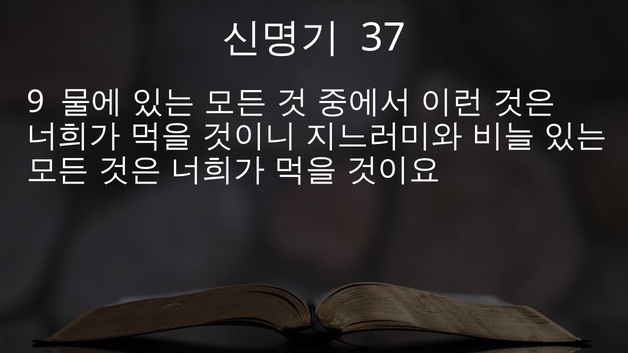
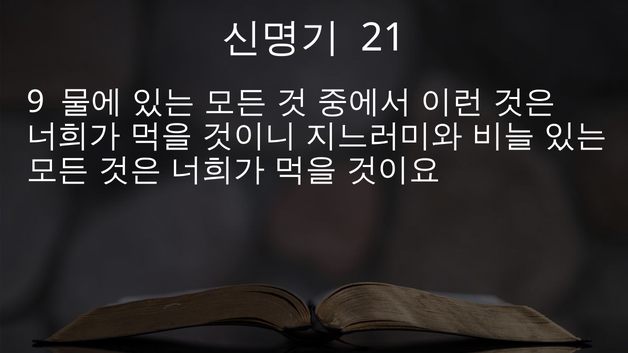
37: 37 -> 21
